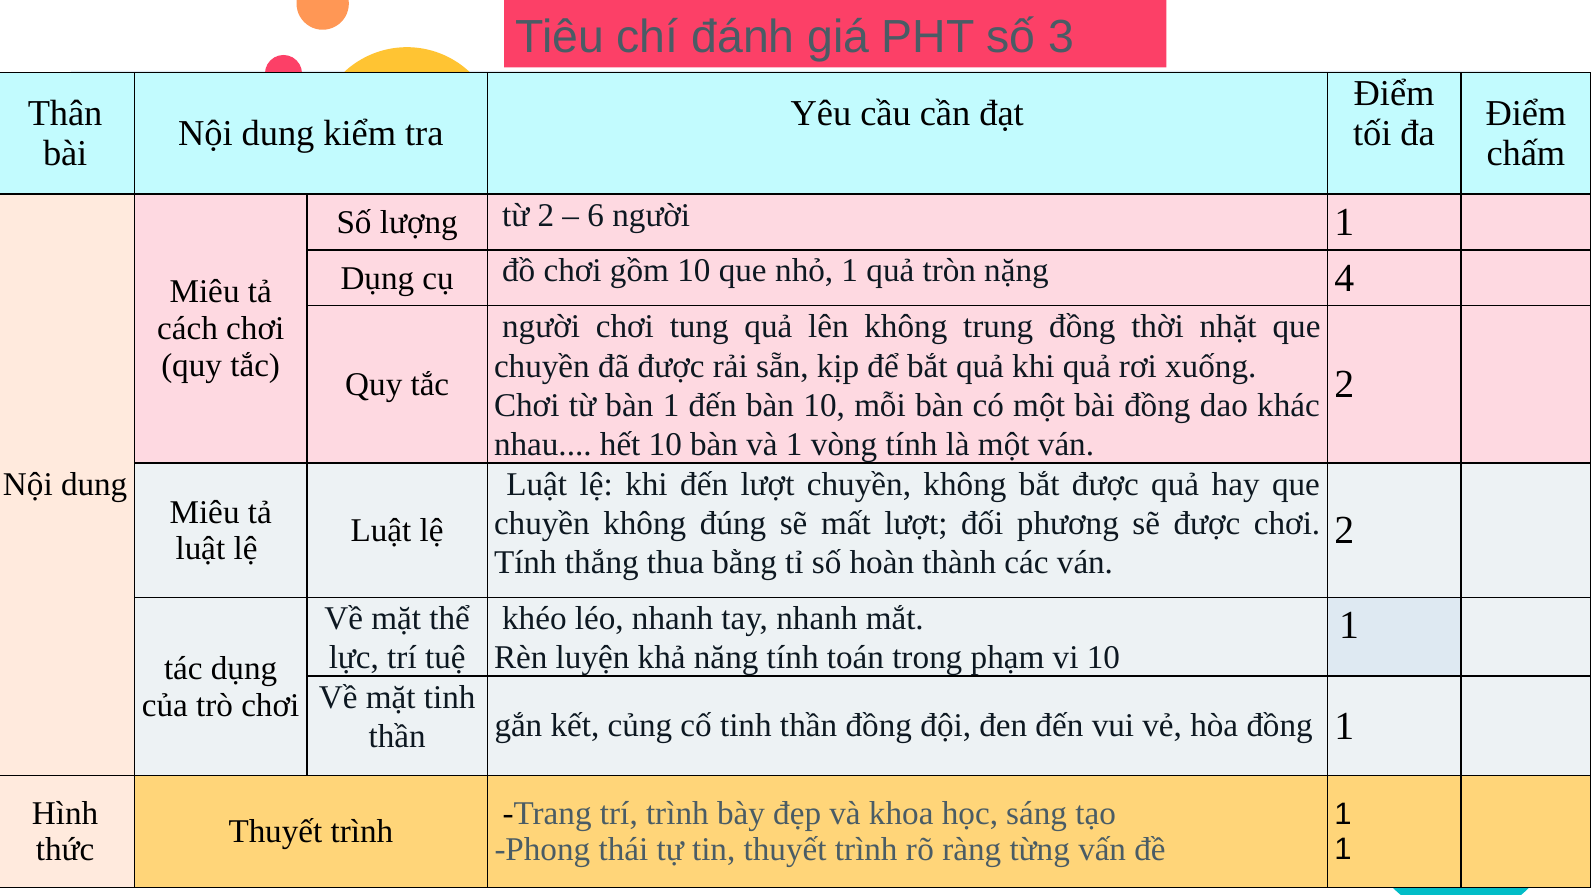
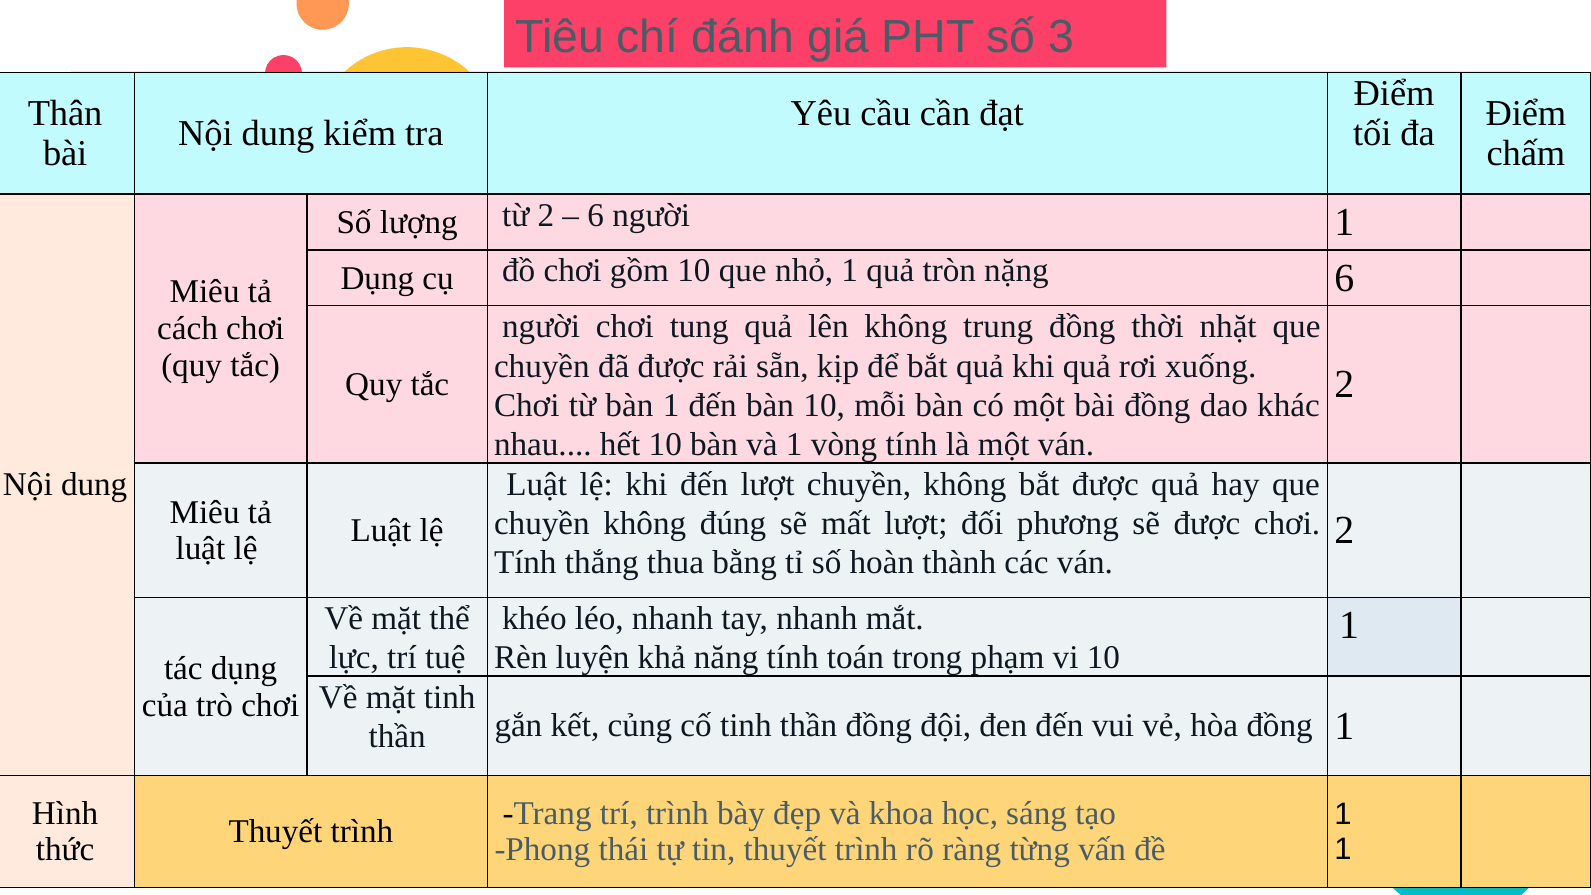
nặng 4: 4 -> 6
